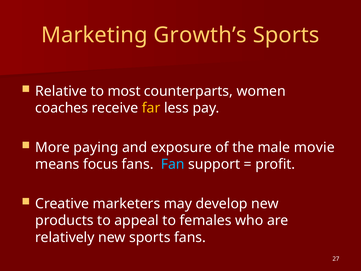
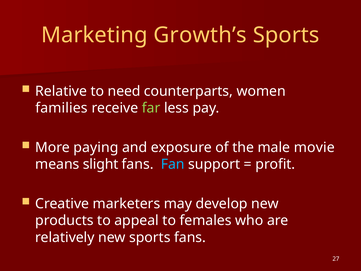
most: most -> need
coaches: coaches -> families
far colour: yellow -> light green
focus: focus -> slight
